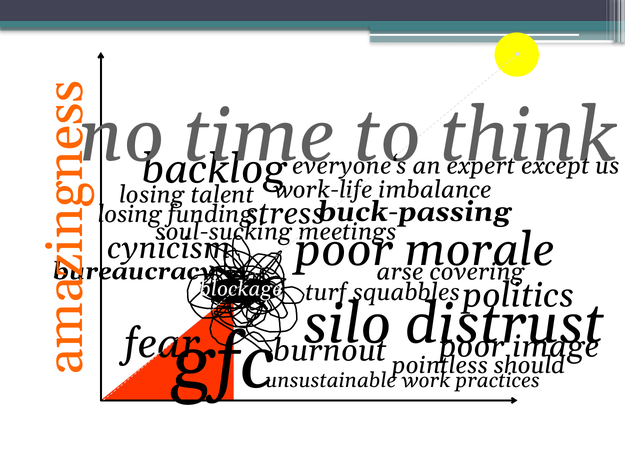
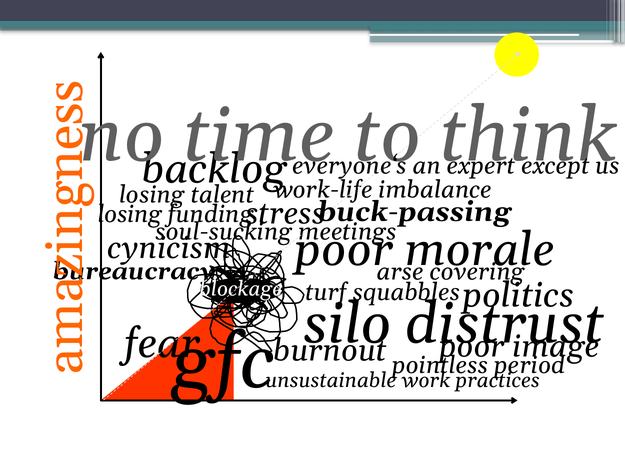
should: should -> period
